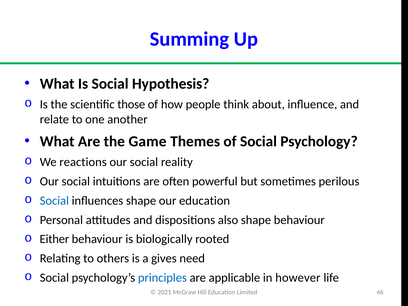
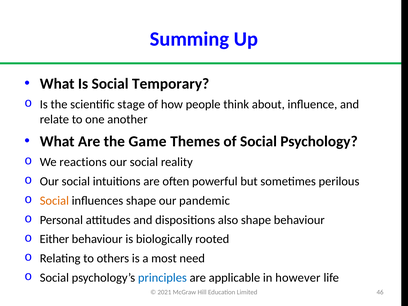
Hypothesis: Hypothesis -> Temporary
those: those -> stage
Social at (54, 201) colour: blue -> orange
our education: education -> pandemic
gives: gives -> most
